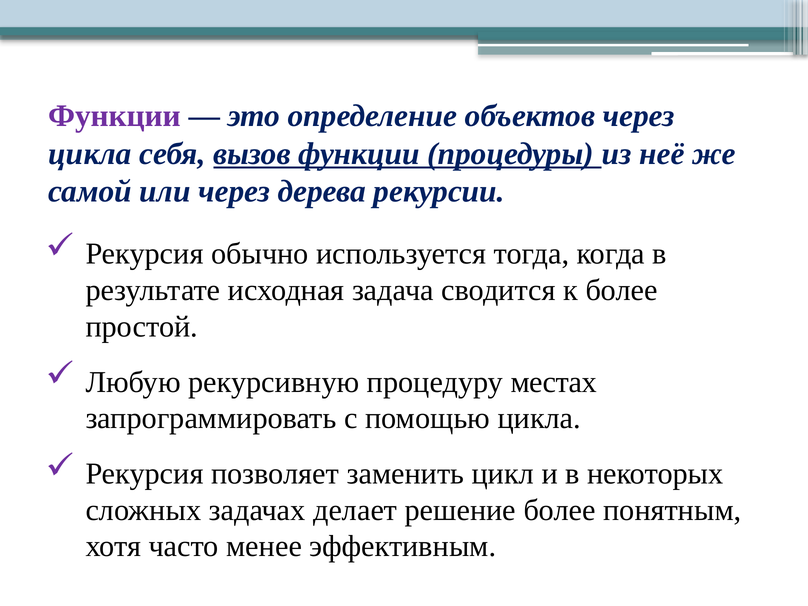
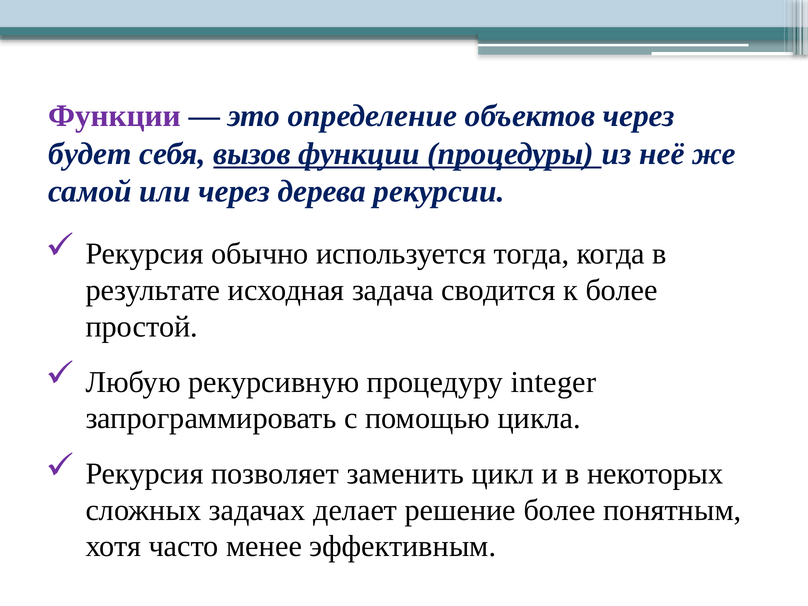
цикла at (90, 154): цикла -> будет
местах: местах -> integer
